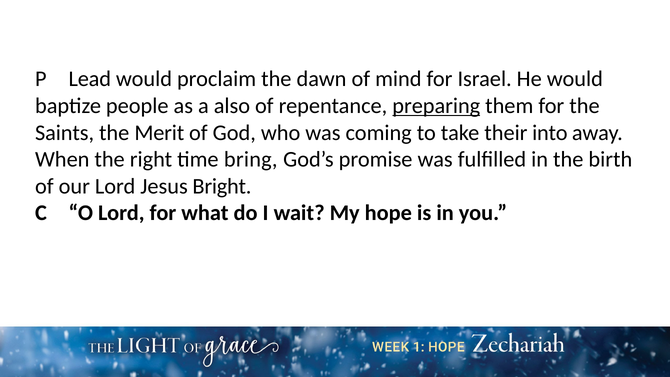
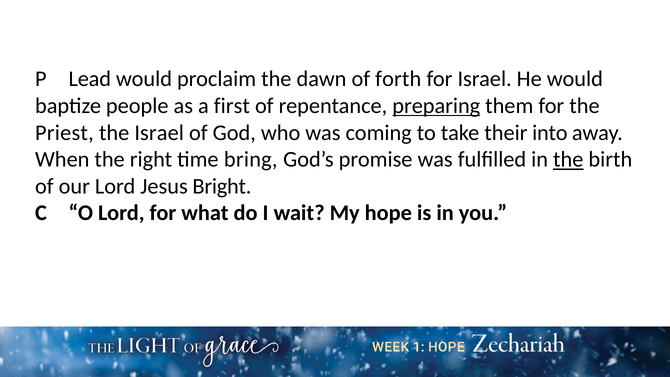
mind: mind -> forth
also: also -> first
Saints: Saints -> Priest
the Merit: Merit -> Israel
the at (568, 159) underline: none -> present
